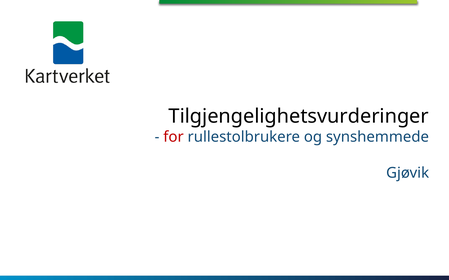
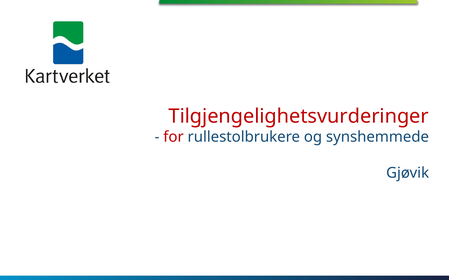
Tilgjengelighetsvurderinger colour: black -> red
